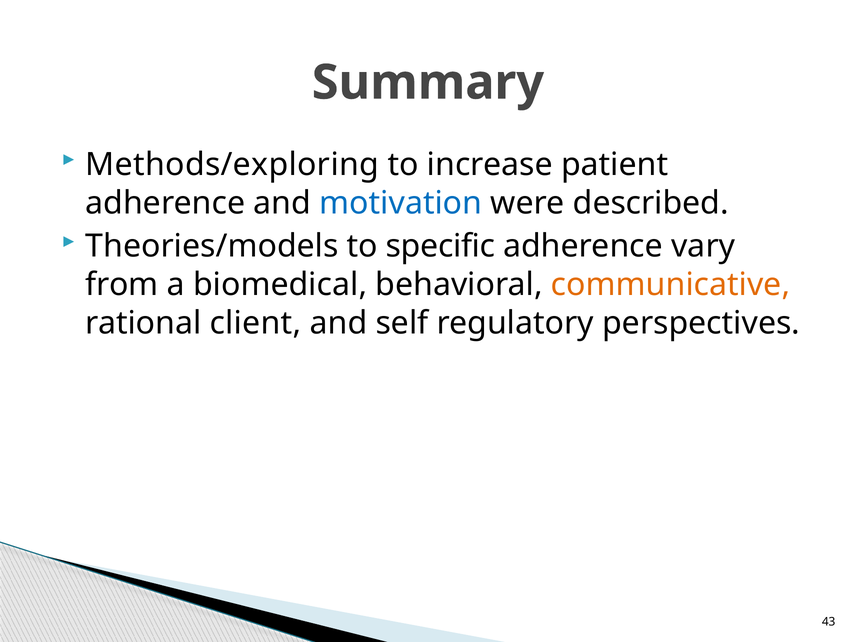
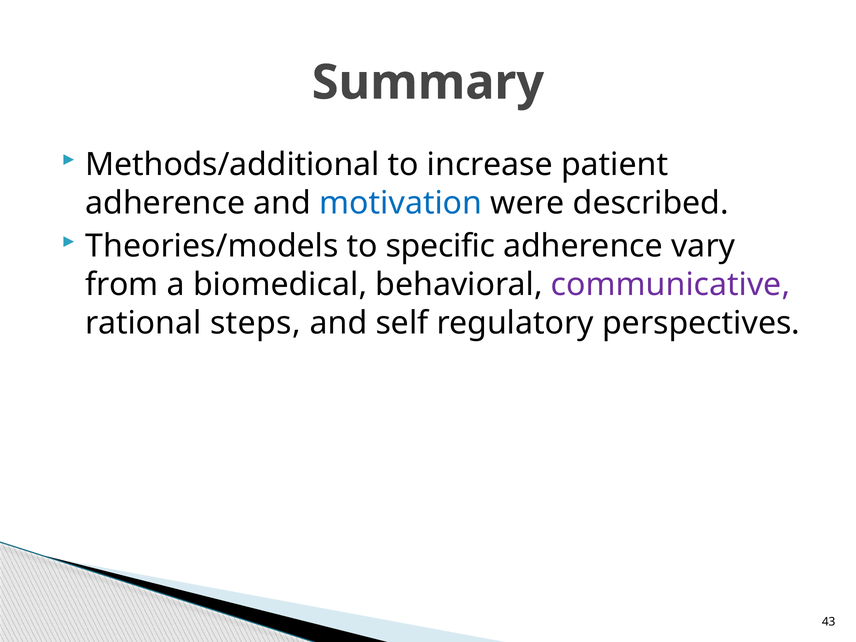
Methods/exploring: Methods/exploring -> Methods/additional
communicative colour: orange -> purple
client: client -> steps
